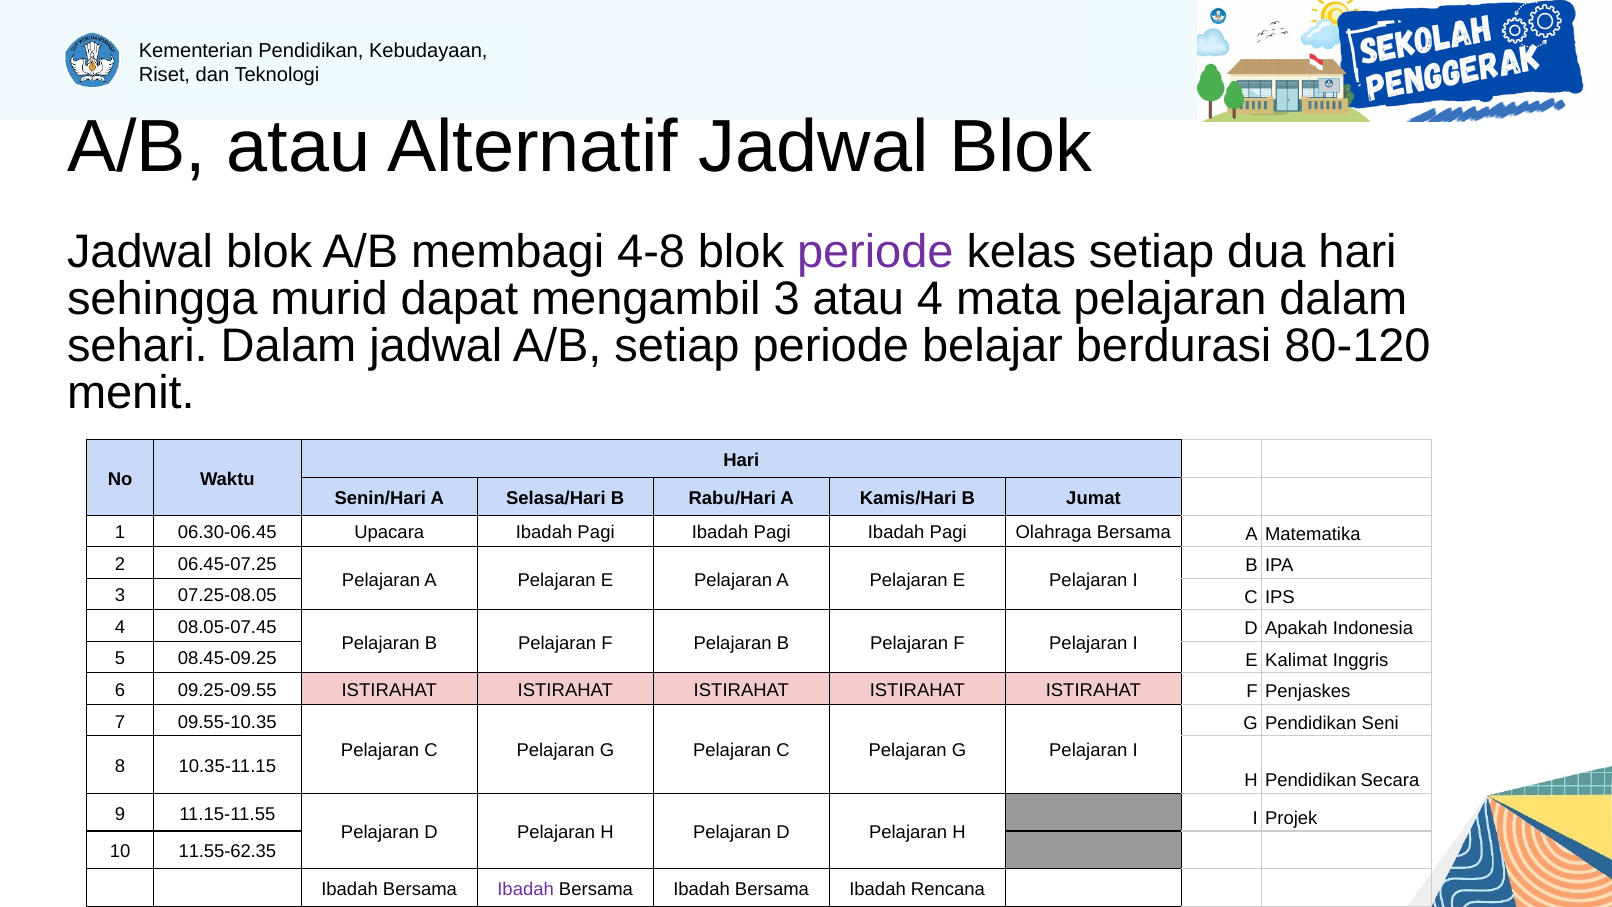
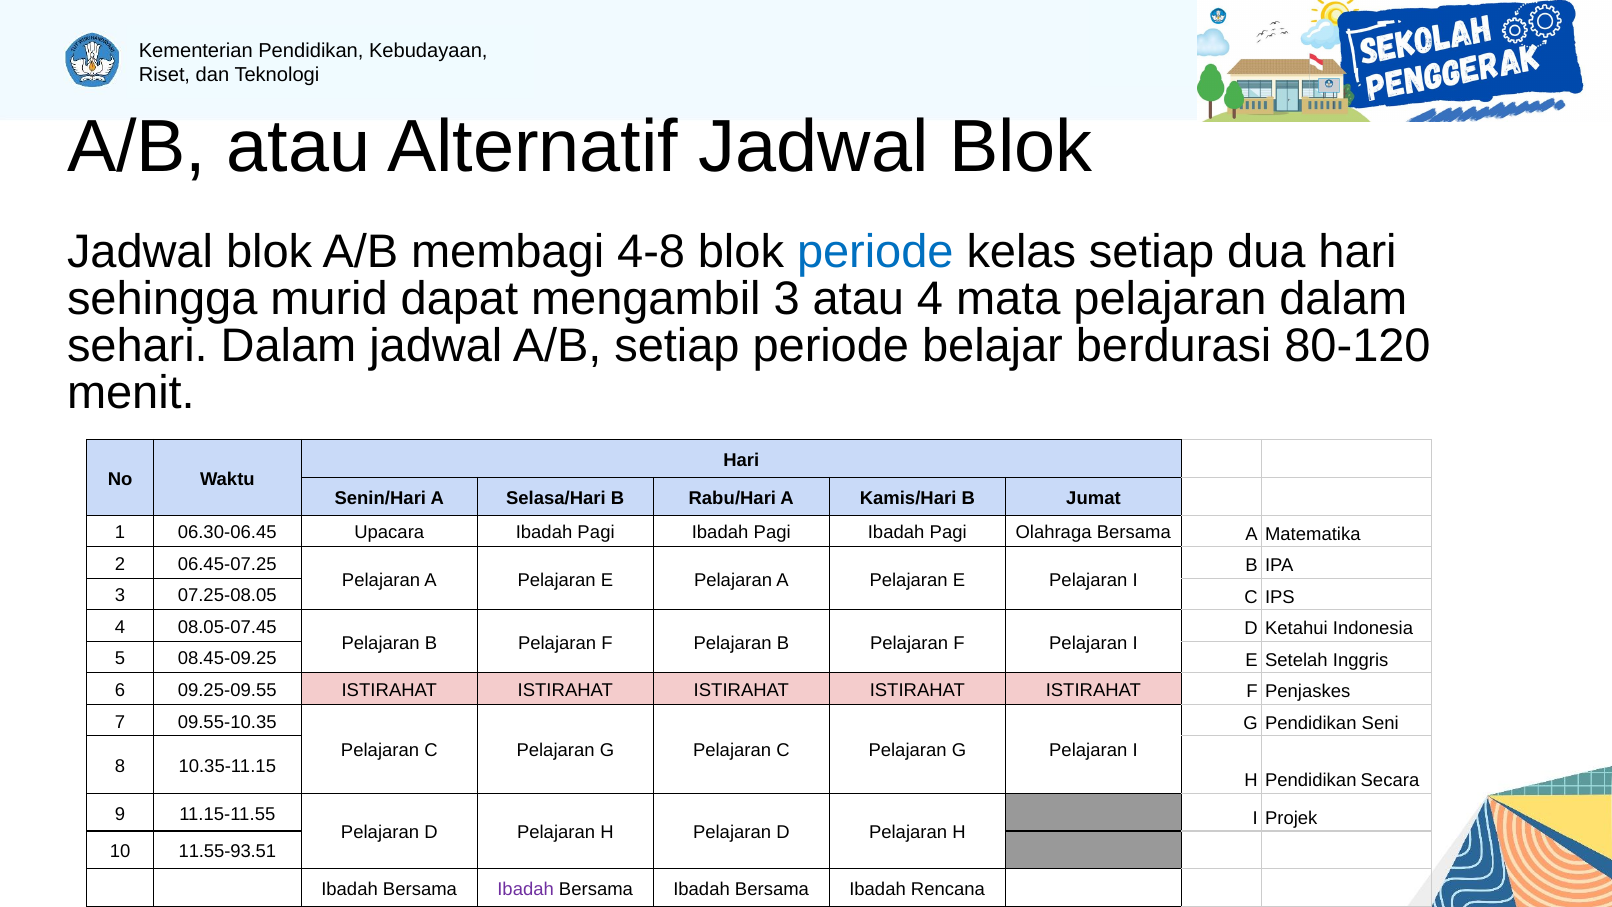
periode at (875, 252) colour: purple -> blue
Apakah: Apakah -> Ketahui
Kalimat: Kalimat -> Setelah
11.55-62.35: 11.55-62.35 -> 11.55-93.51
